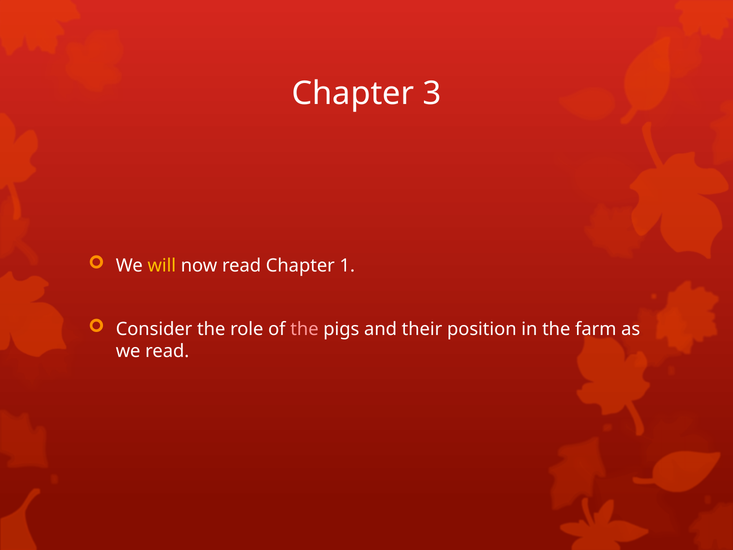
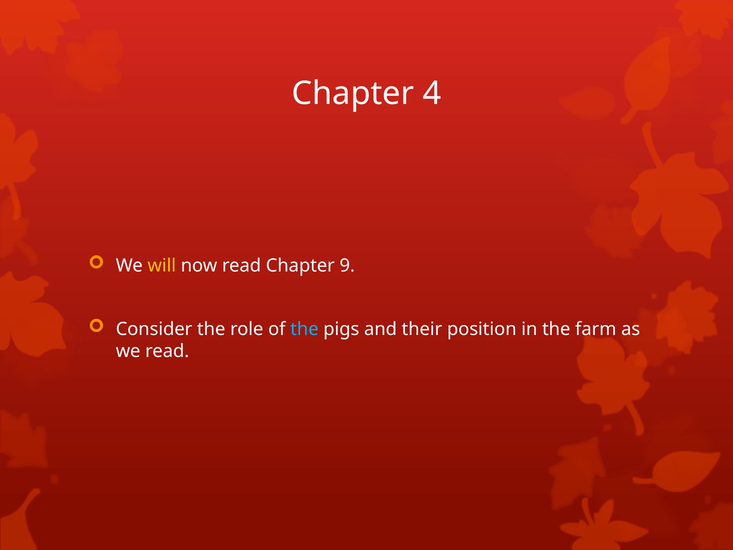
3: 3 -> 4
1: 1 -> 9
the at (304, 329) colour: pink -> light blue
